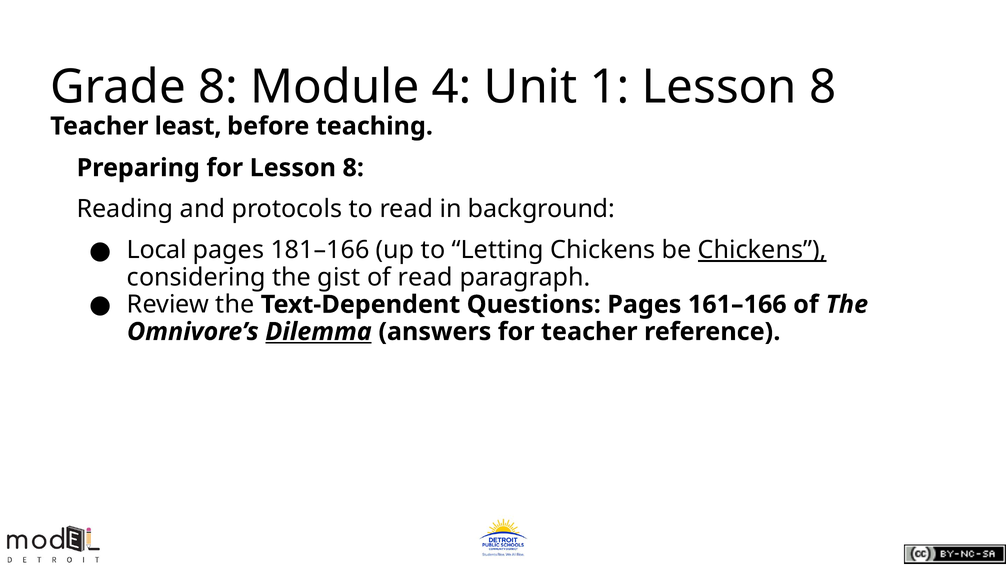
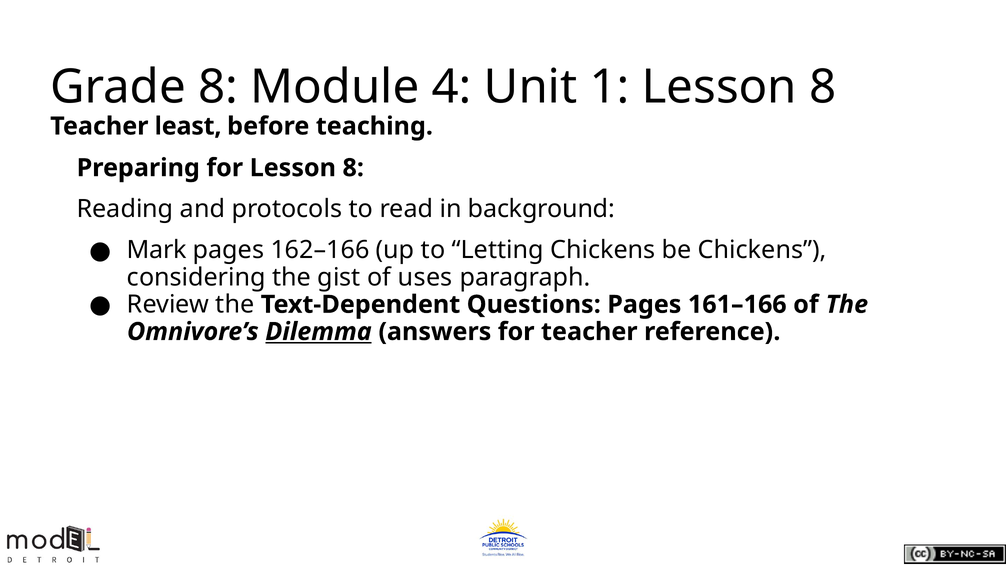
Local: Local -> Mark
181–166: 181–166 -> 162–166
Chickens at (762, 250) underline: present -> none
of read: read -> uses
